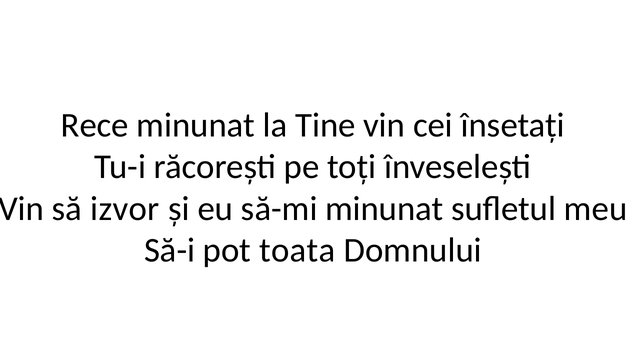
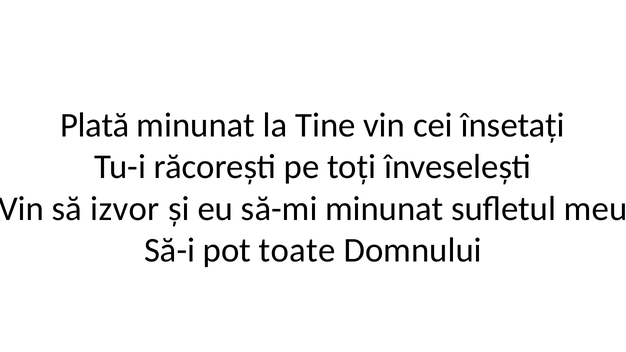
Rece: Rece -> Plată
toata: toata -> toate
